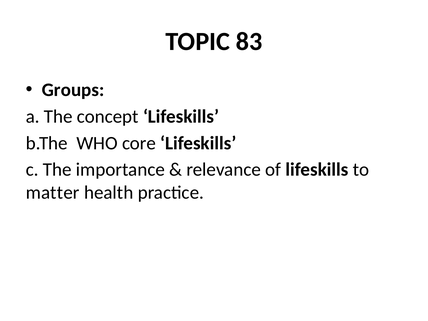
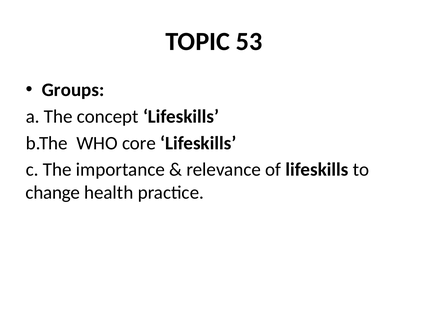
83: 83 -> 53
matter: matter -> change
